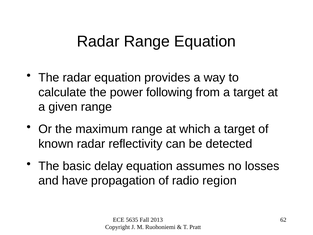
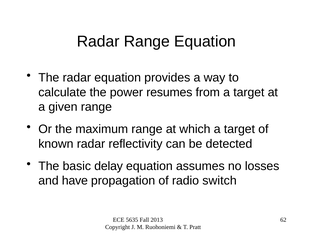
following: following -> resumes
region: region -> switch
